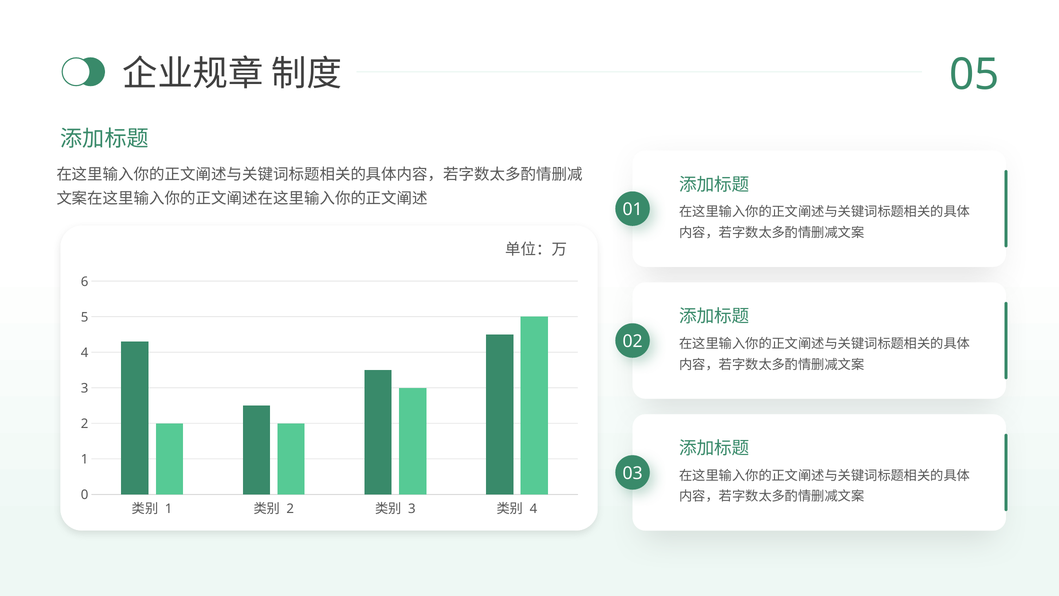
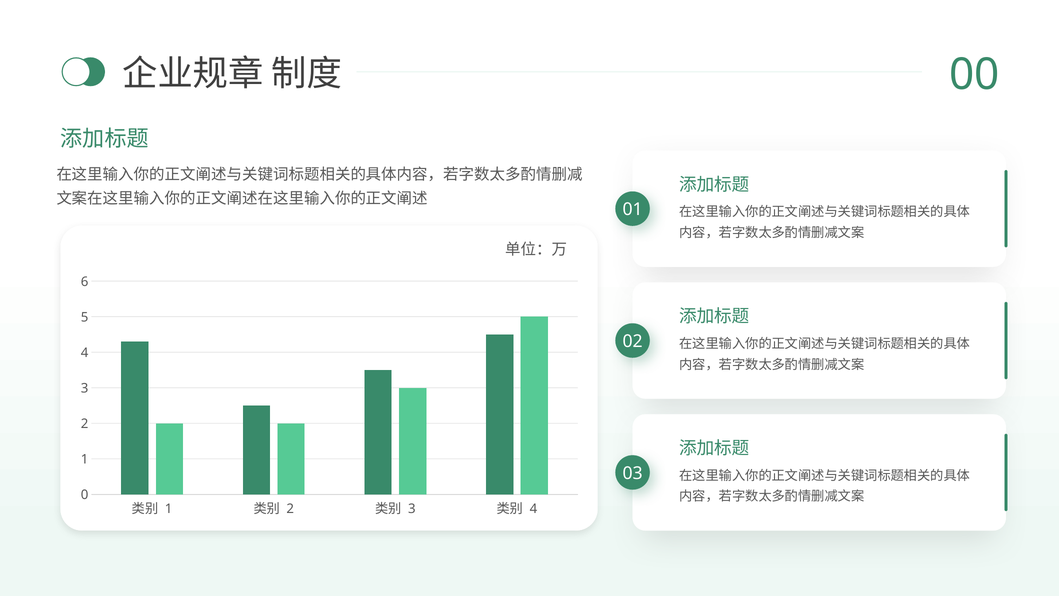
05: 05 -> 00
